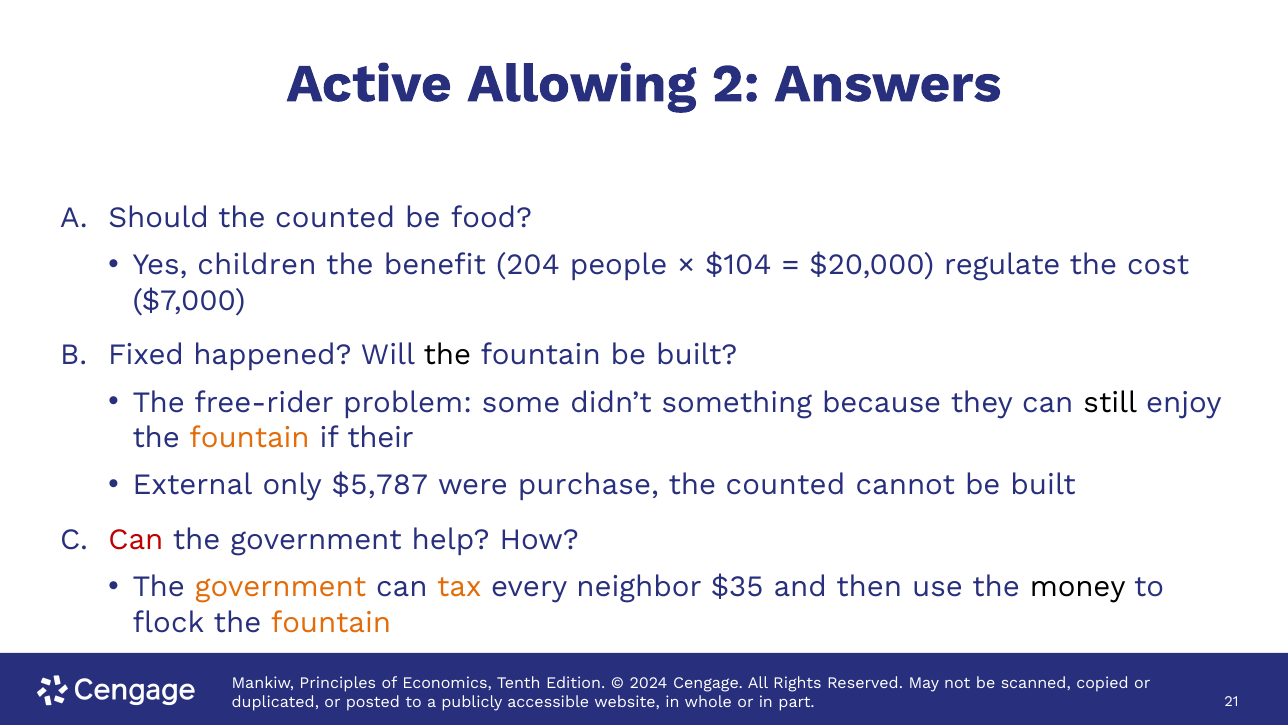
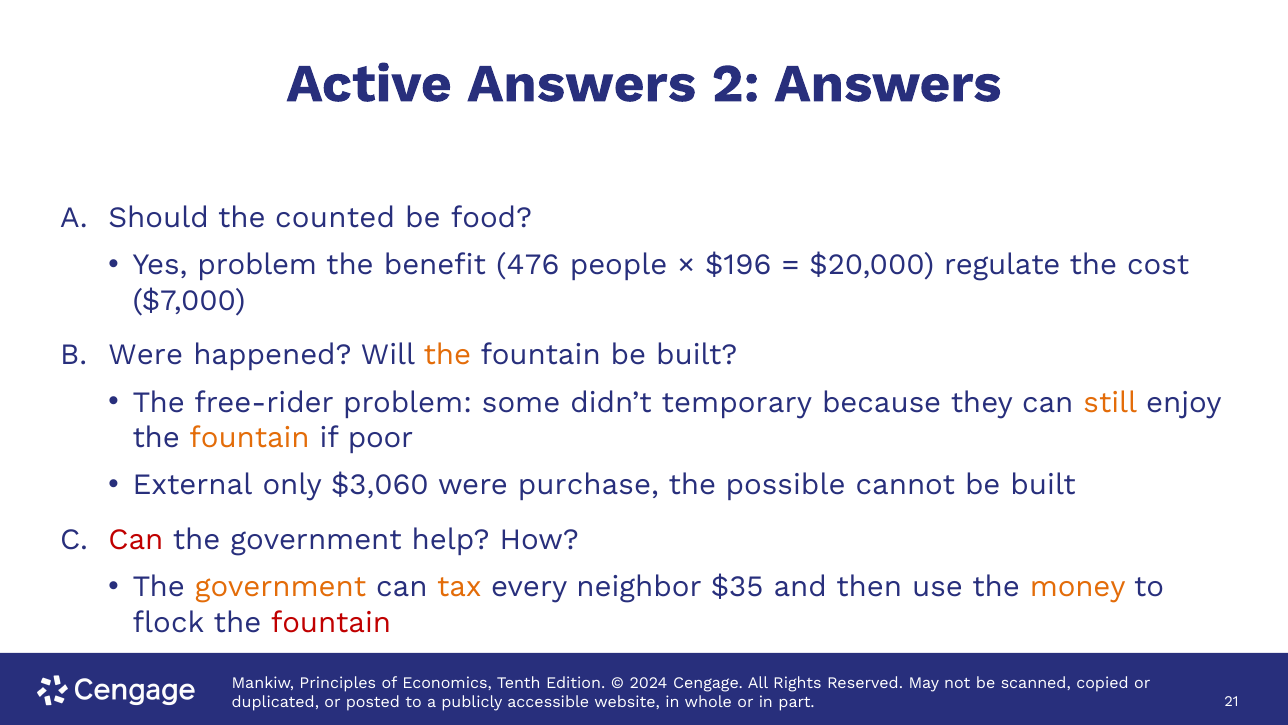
Active Allowing: Allowing -> Answers
Yes children: children -> problem
204: 204 -> 476
$104: $104 -> $196
Fixed at (146, 355): Fixed -> Were
the at (447, 355) colour: black -> orange
something: something -> temporary
still colour: black -> orange
their: their -> poor
$5,787: $5,787 -> $3,060
counted at (786, 485): counted -> possible
money colour: black -> orange
fountain at (331, 622) colour: orange -> red
